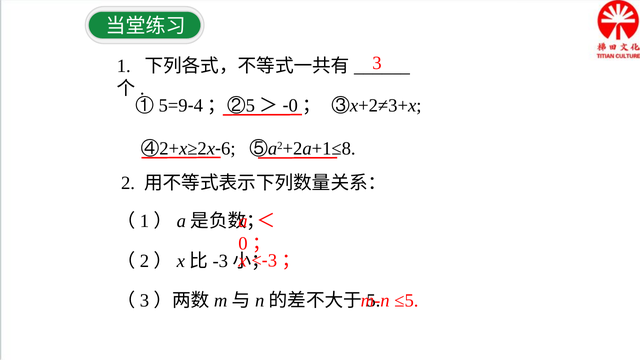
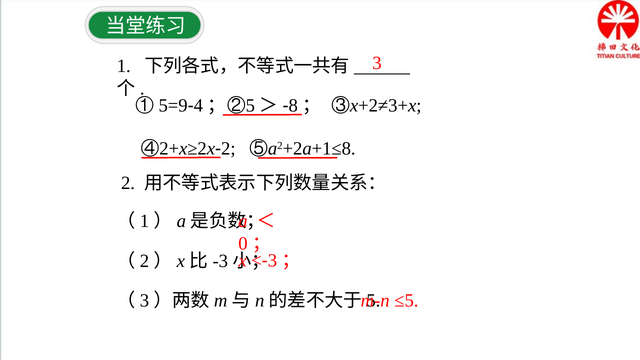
0 at (293, 106): 0 -> 8
6 at (228, 149): 6 -> 2
